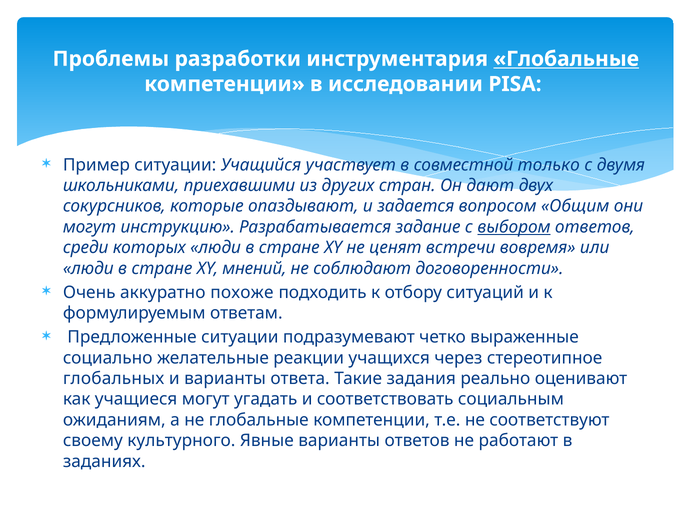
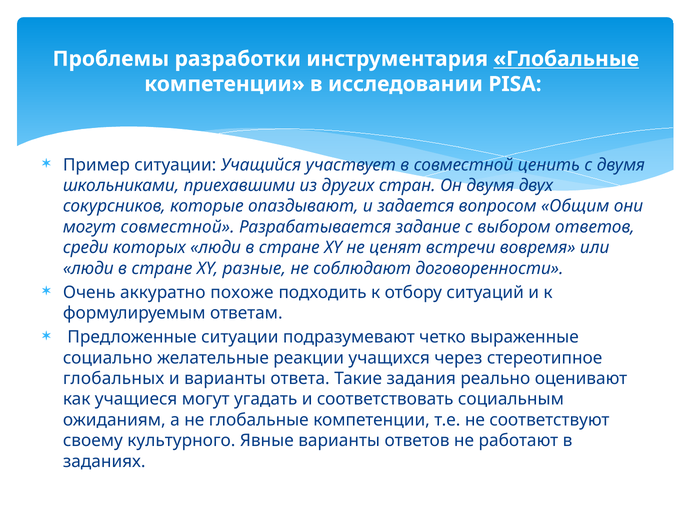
только: только -> ценить
Он дают: дают -> двумя
могут инструкцию: инструкцию -> совместной
выбором underline: present -> none
мнений: мнений -> разные
